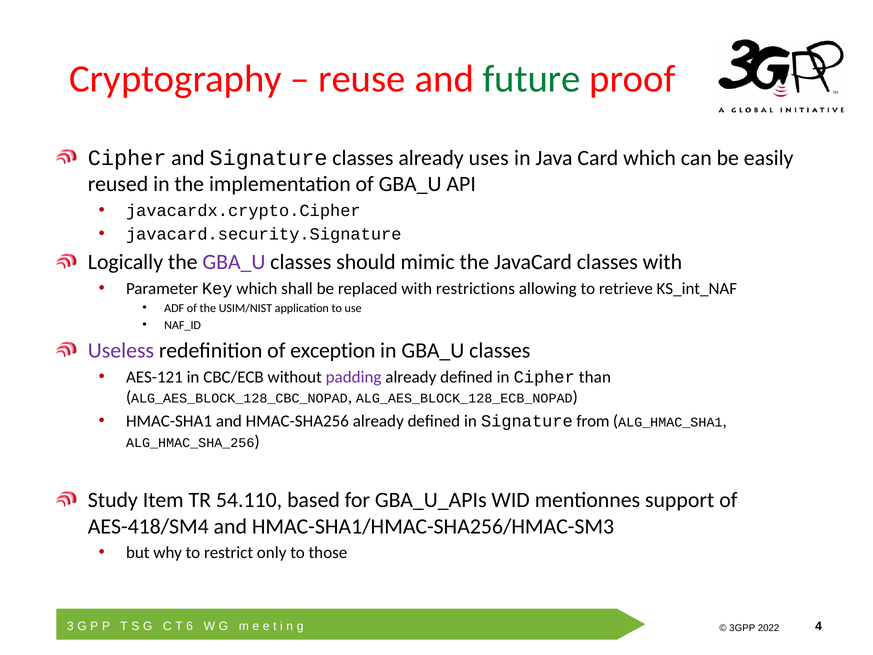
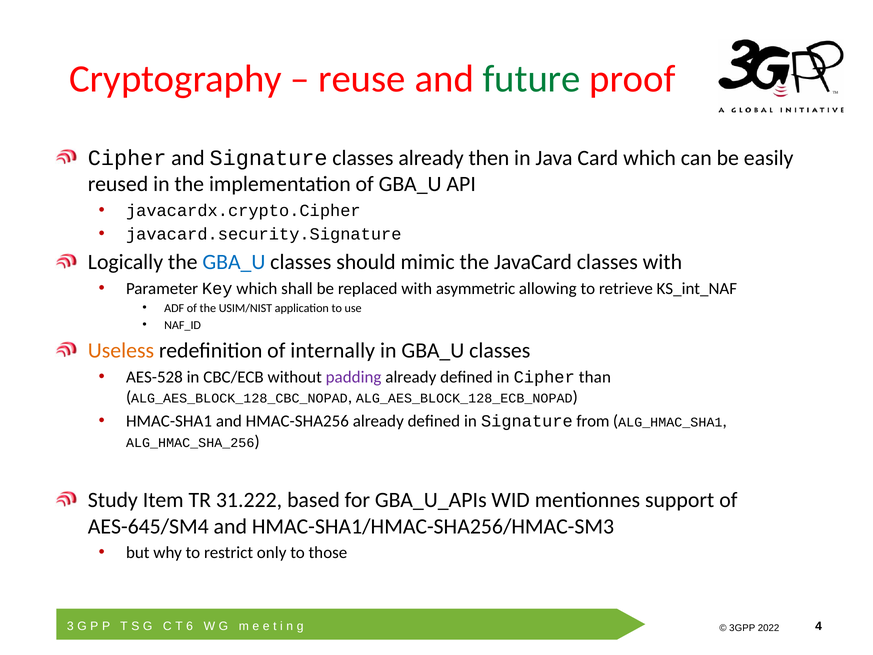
uses: uses -> then
GBA_U at (234, 262) colour: purple -> blue
restrictions: restrictions -> asymmetric
Useless colour: purple -> orange
exception: exception -> internally
AES-121: AES-121 -> AES-528
54.110: 54.110 -> 31.222
AES-418/SM4: AES-418/SM4 -> AES-645/SM4
